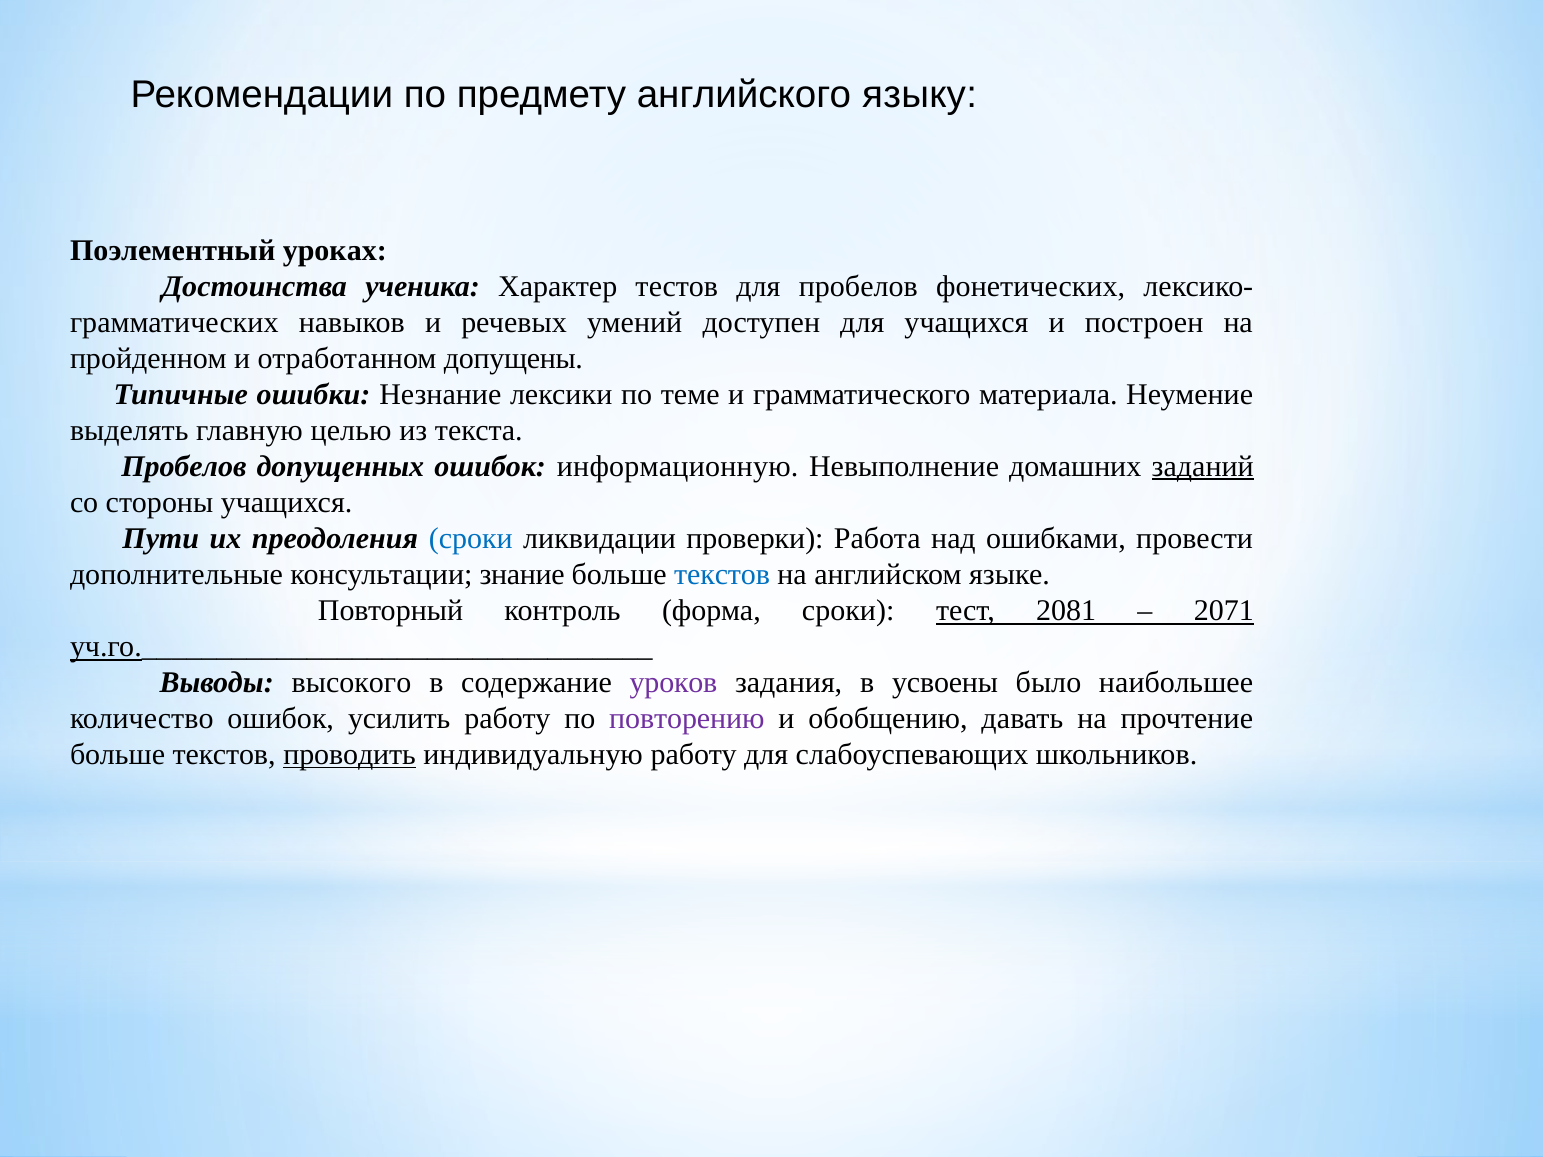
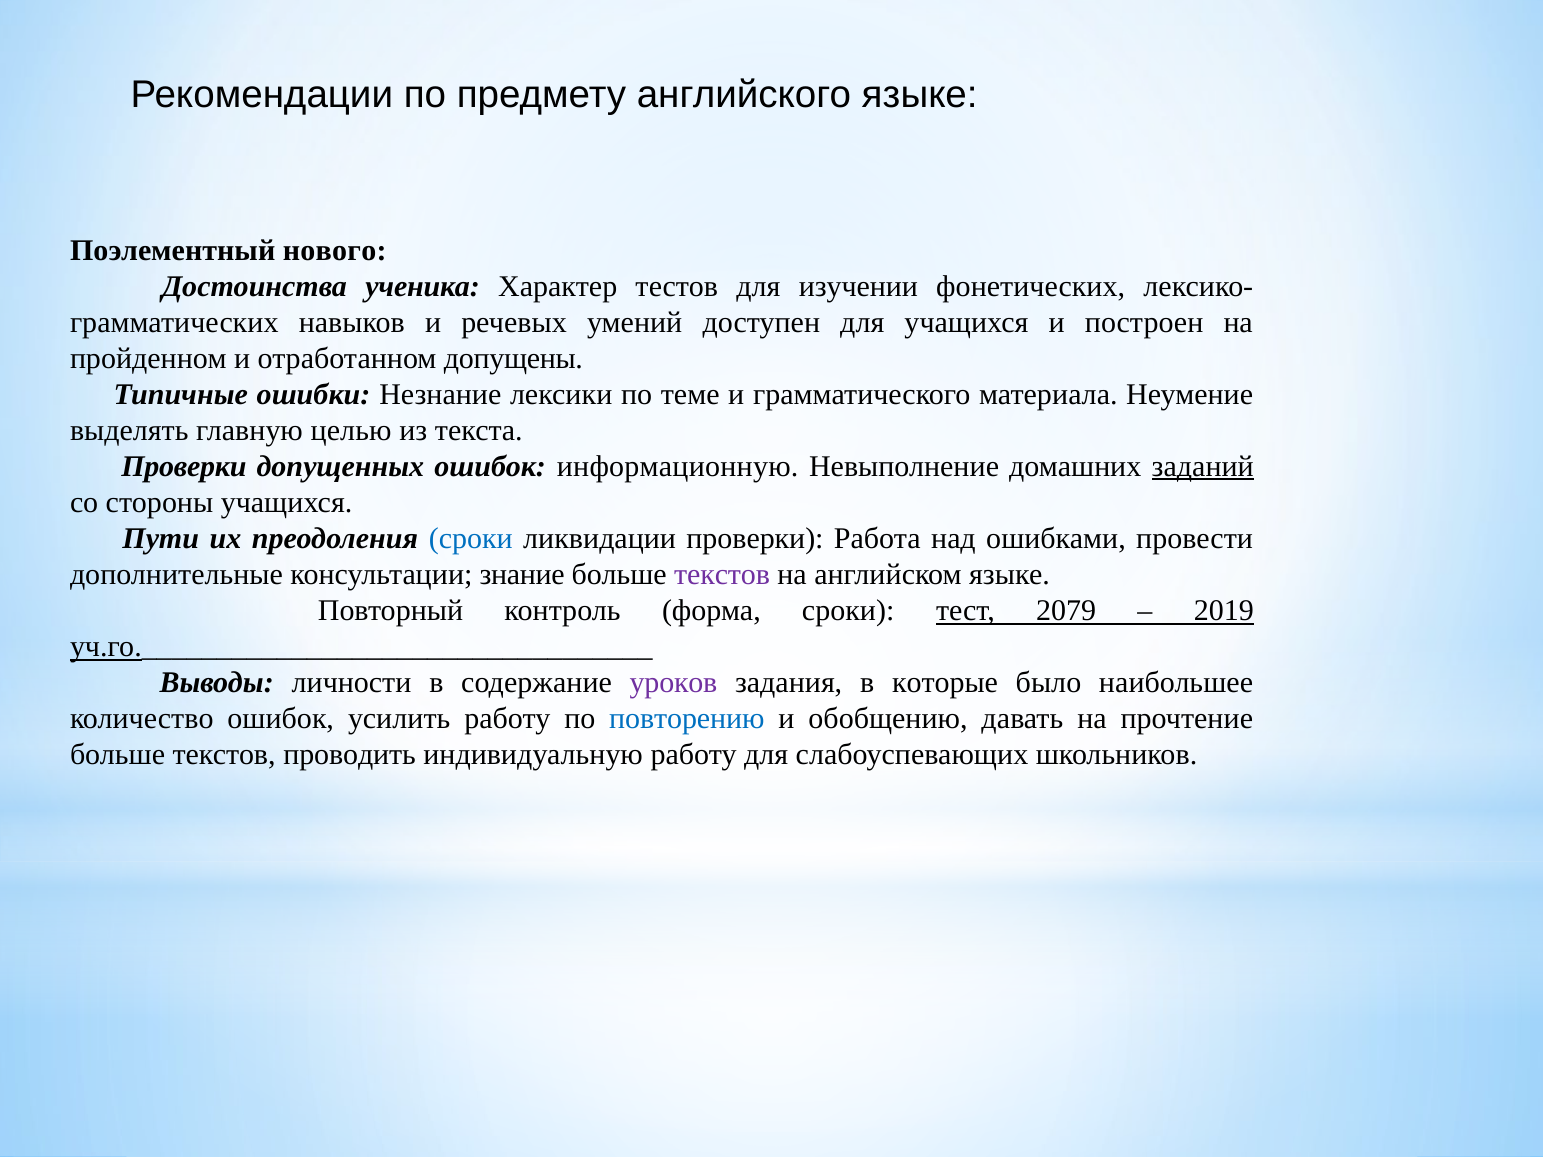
английского языку: языку -> языке
уроках: уроках -> нового
для пробелов: пробелов -> изучении
Пробелов at (184, 467): Пробелов -> Проверки
текстов at (722, 575) colour: blue -> purple
2081: 2081 -> 2079
2071: 2071 -> 2019
высокого: высокого -> личности
усвоены: усвоены -> которые
повторению colour: purple -> blue
проводить underline: present -> none
